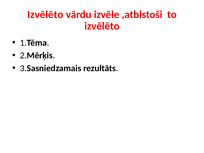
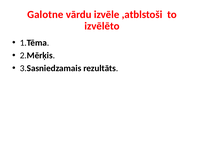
Izvēlēto at (45, 14): Izvēlēto -> Galotne
